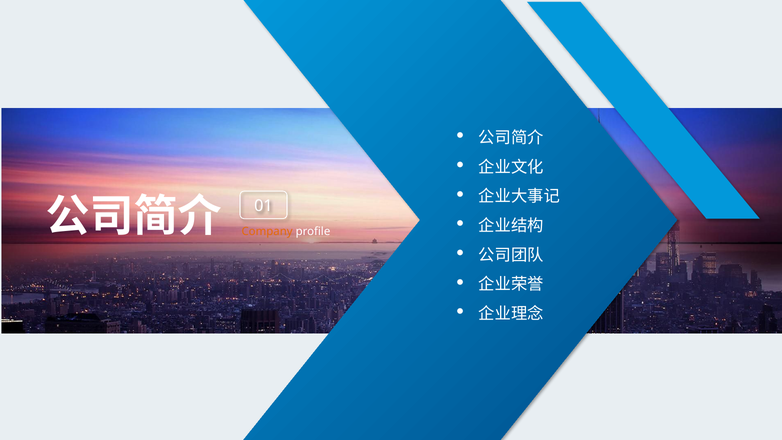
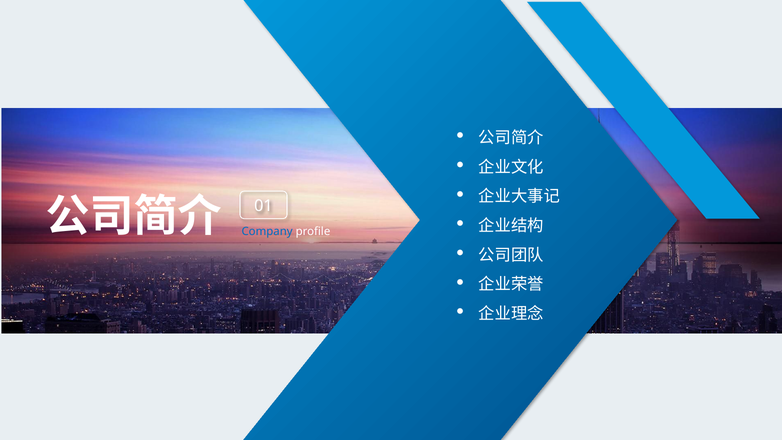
Company colour: orange -> blue
